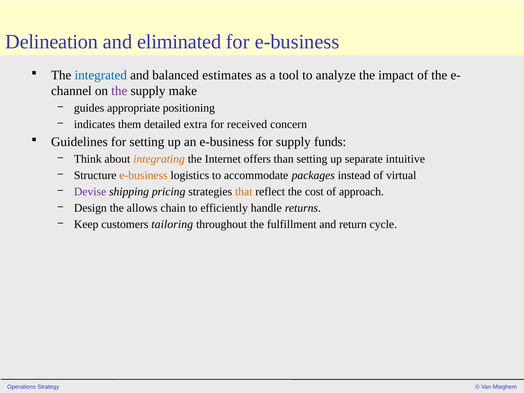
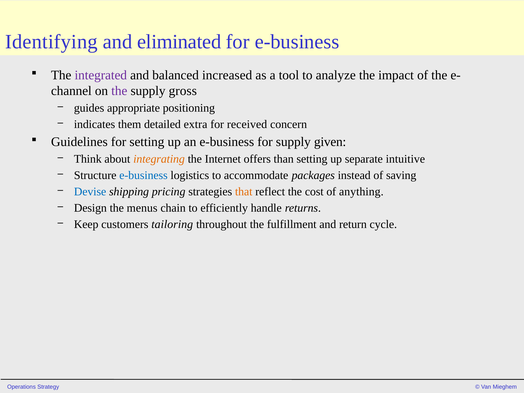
Delineation: Delineation -> Identifying
integrated colour: blue -> purple
estimates: estimates -> increased
make: make -> gross
funds: funds -> given
e-business at (143, 175) colour: orange -> blue
virtual: virtual -> saving
Devise colour: purple -> blue
approach: approach -> anything
allows: allows -> menus
